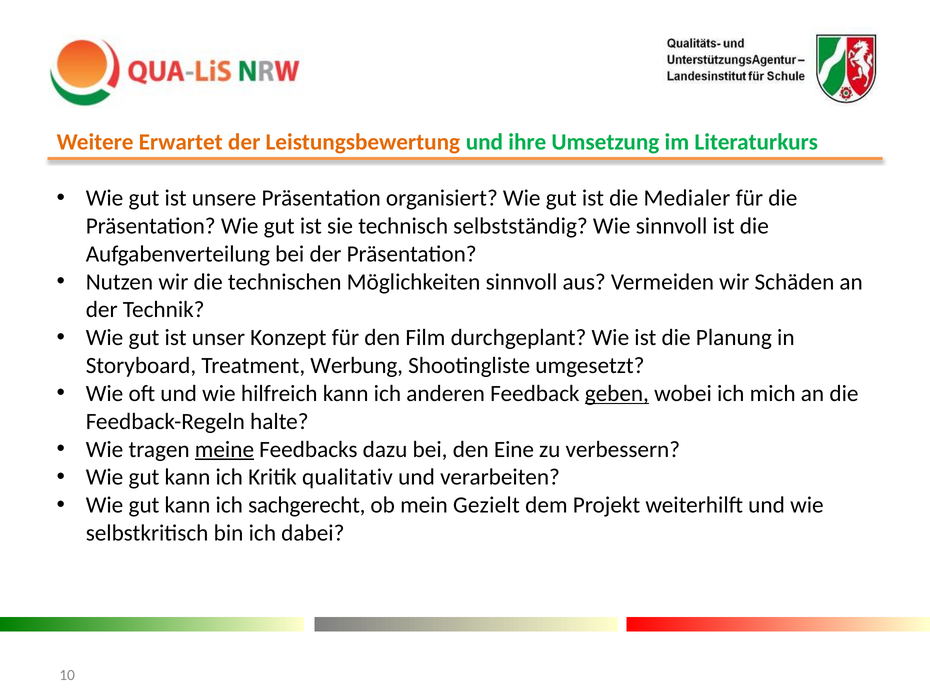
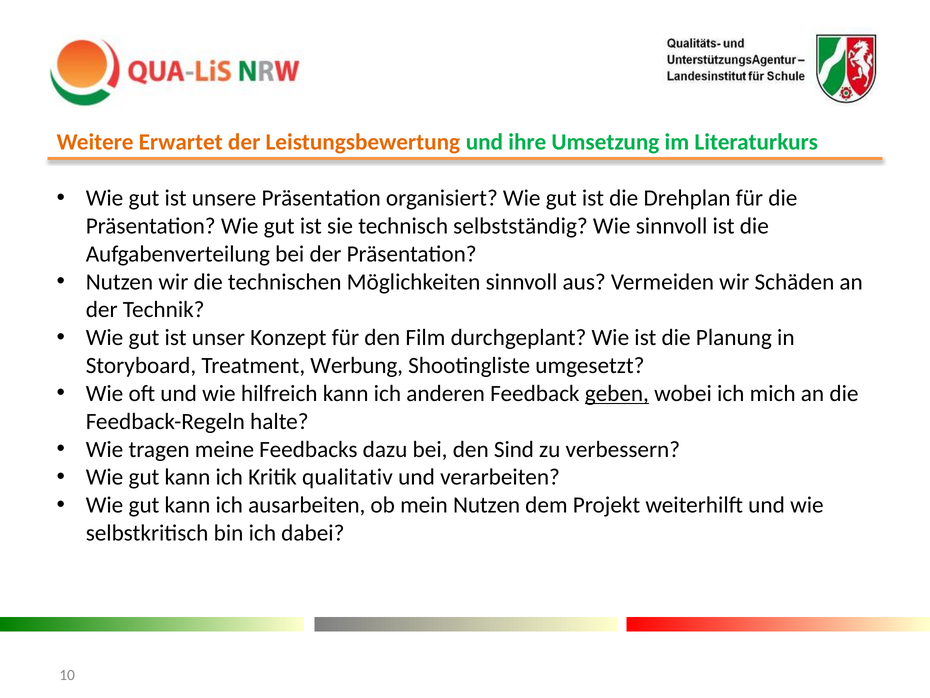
Medialer: Medialer -> Drehplan
meine underline: present -> none
Eine: Eine -> Sind
sachgerecht: sachgerecht -> ausarbeiten
mein Gezielt: Gezielt -> Nutzen
